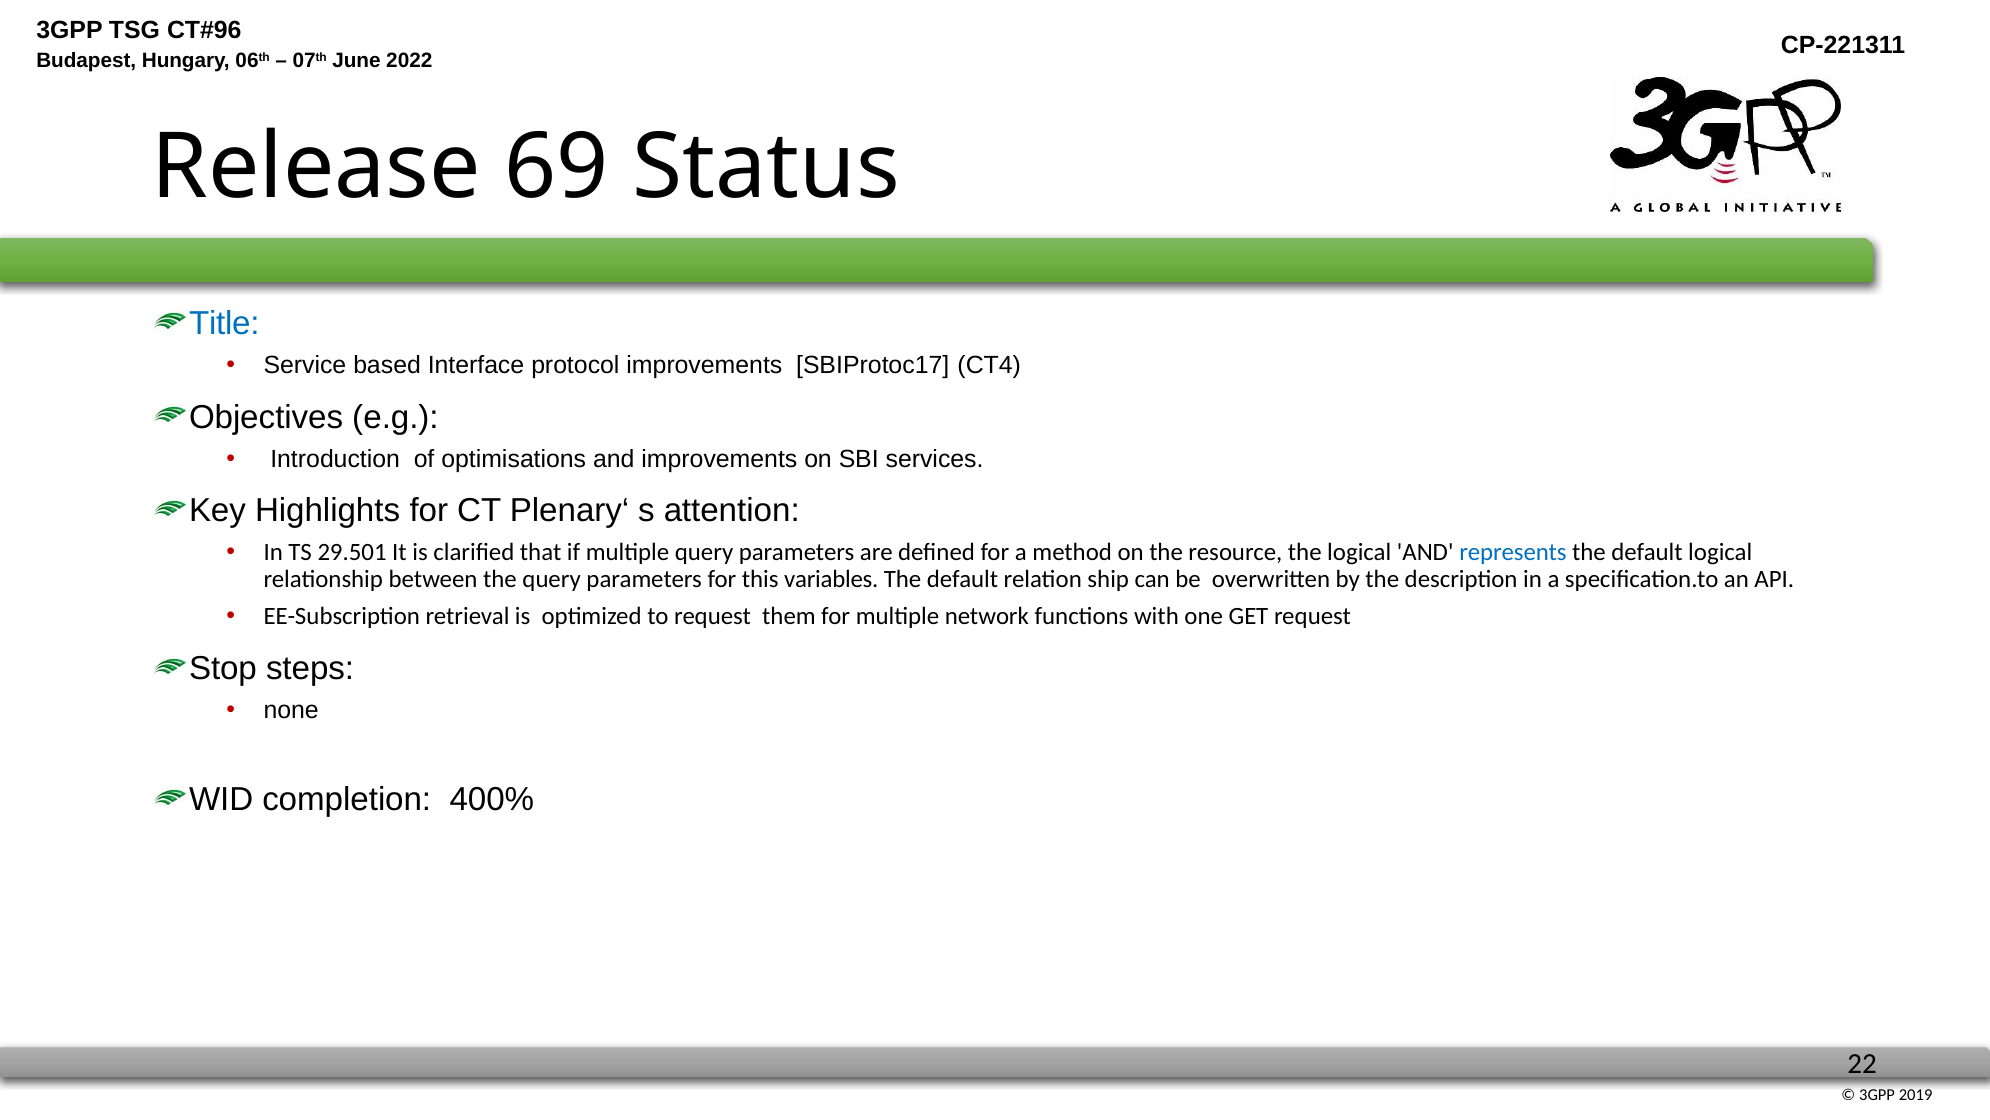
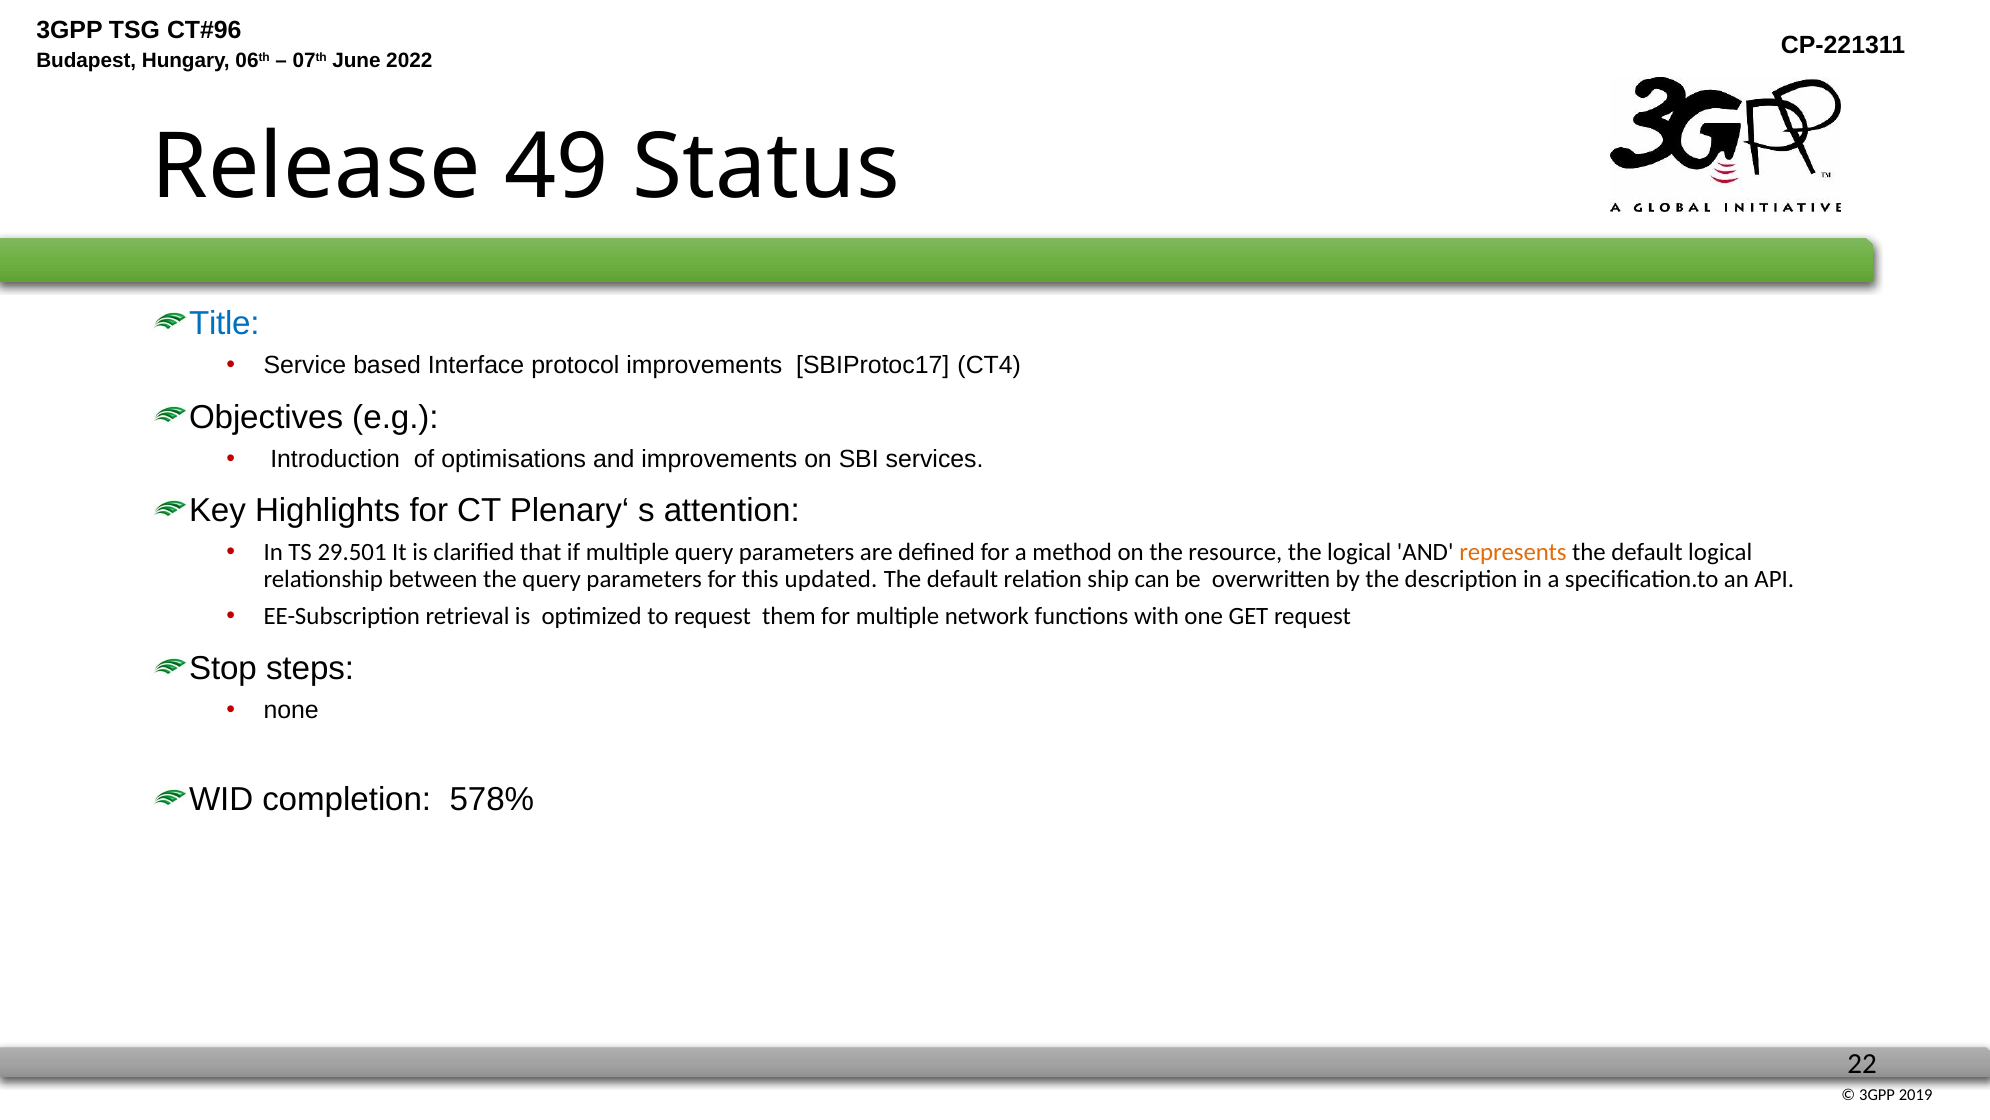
69: 69 -> 49
represents colour: blue -> orange
variables: variables -> updated
400%: 400% -> 578%
